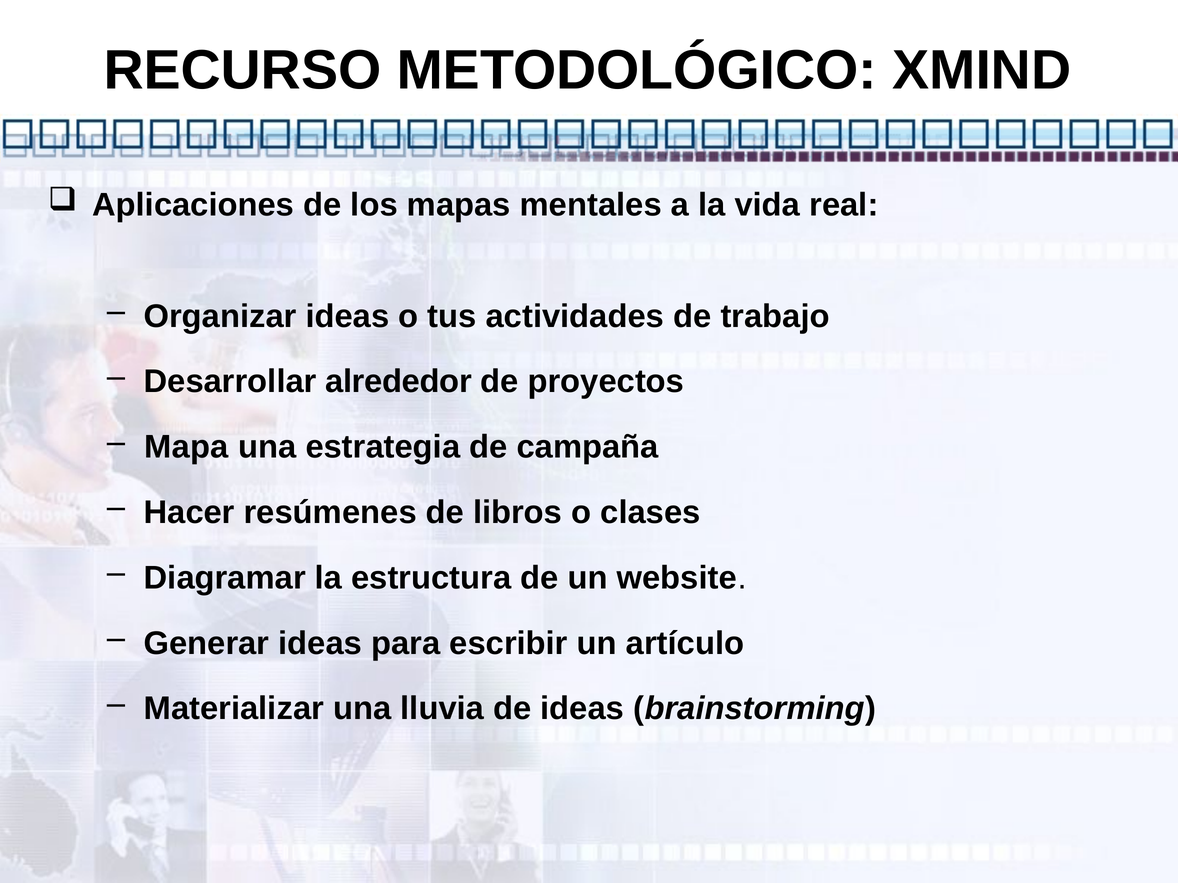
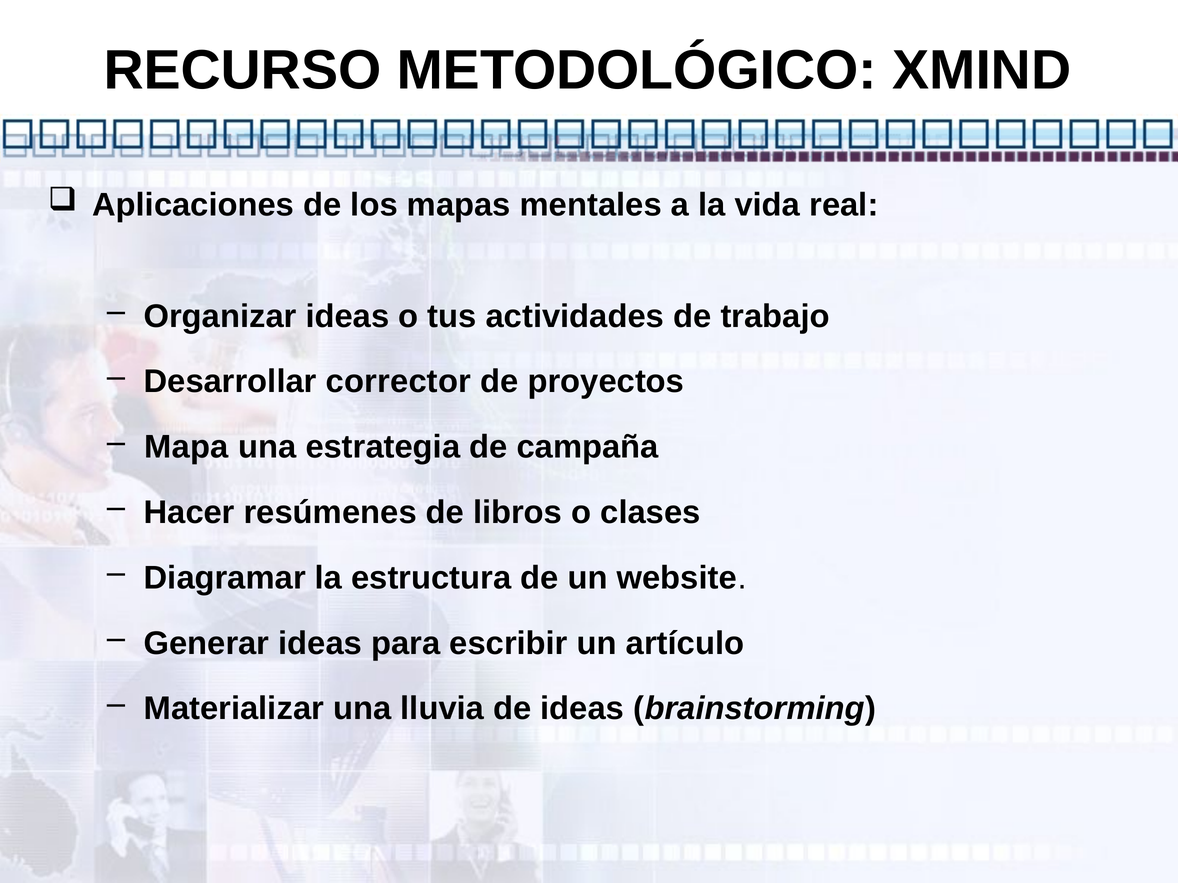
alrededor: alrededor -> corrector
